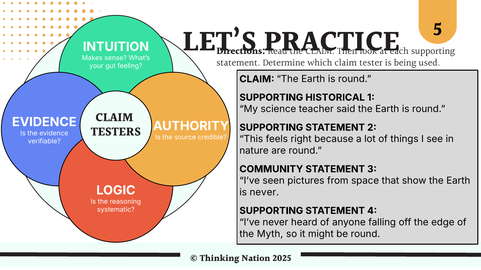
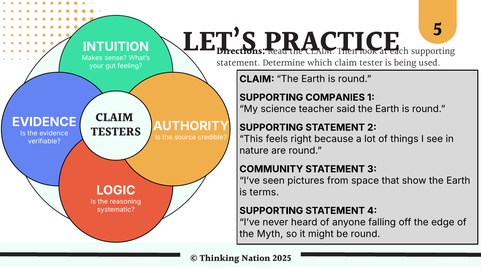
HISTORICAL: HISTORICAL -> COMPANIES
is never: never -> terms
